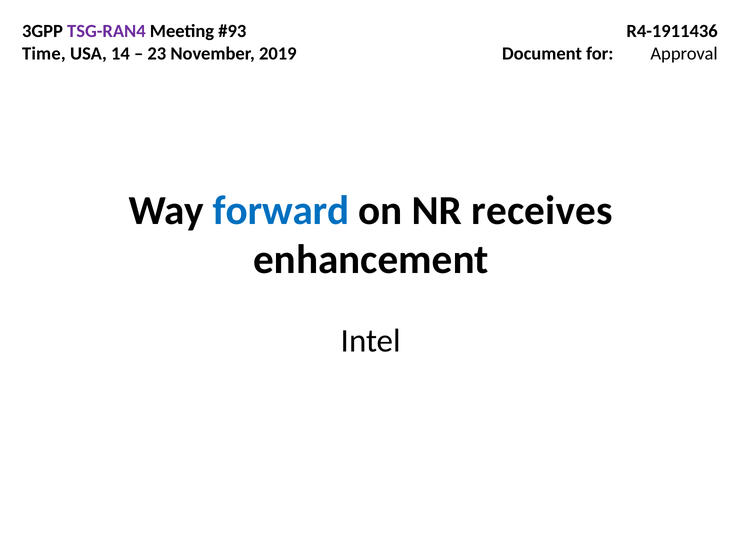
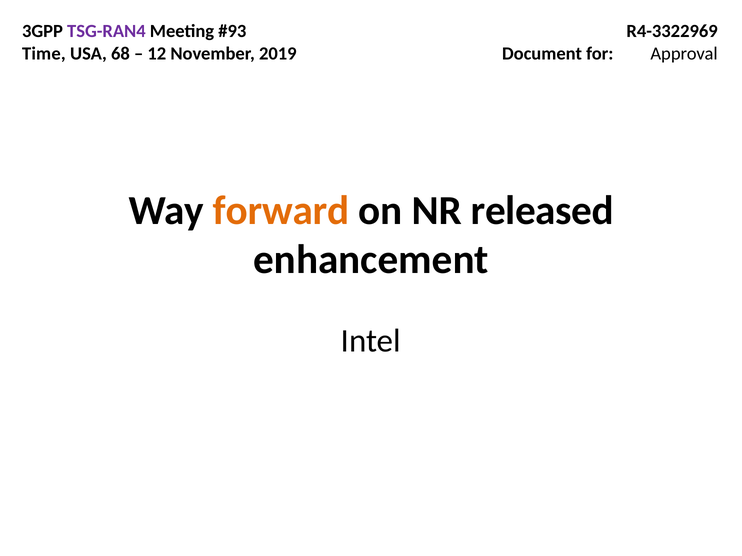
R4-1911436: R4-1911436 -> R4-3322969
14: 14 -> 68
23: 23 -> 12
forward colour: blue -> orange
receives: receives -> released
